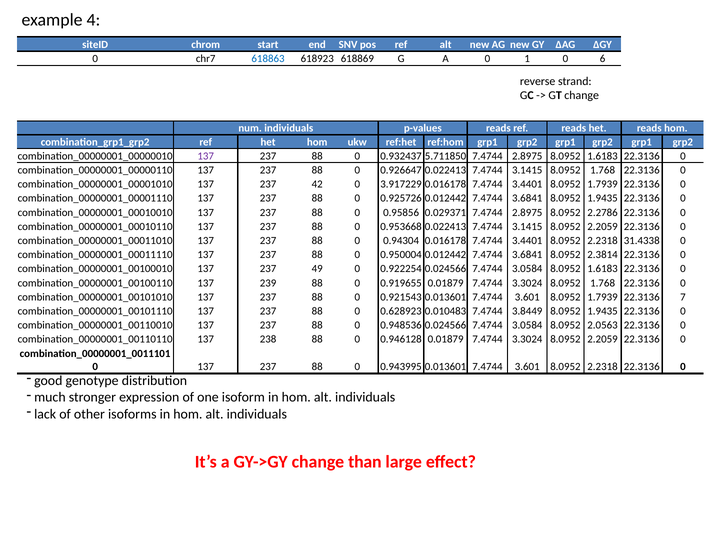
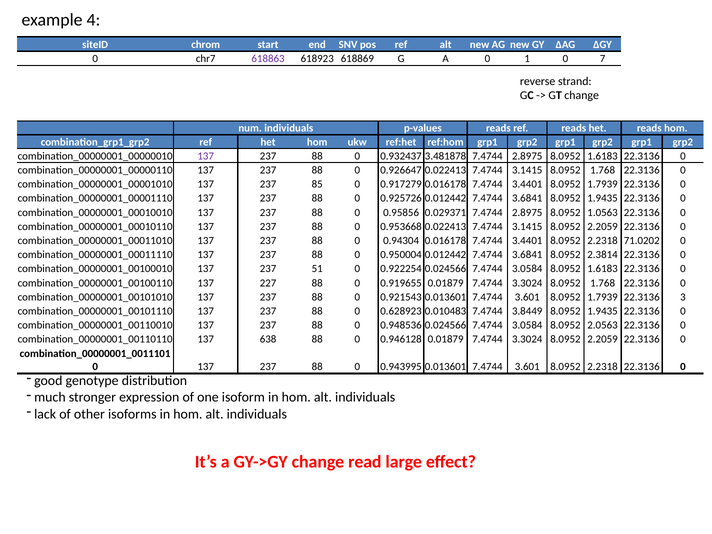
618863 colour: blue -> purple
6: 6 -> 7
5.711850: 5.711850 -> 3.481878
42: 42 -> 85
3.917229: 3.917229 -> 0.917279
2.2786: 2.2786 -> 1.0563
31.4338: 31.4338 -> 71.0202
49: 49 -> 51
239: 239 -> 227
7: 7 -> 3
238: 238 -> 638
than: than -> read
